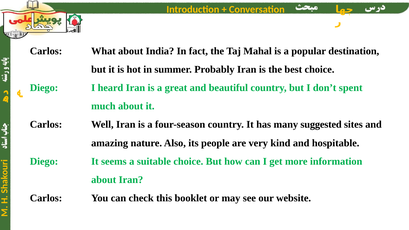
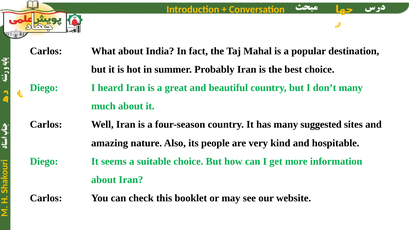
don’t spent: spent -> many
